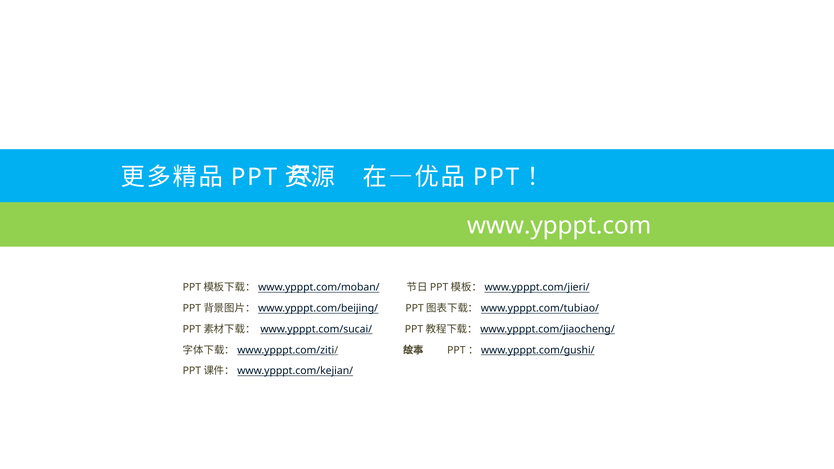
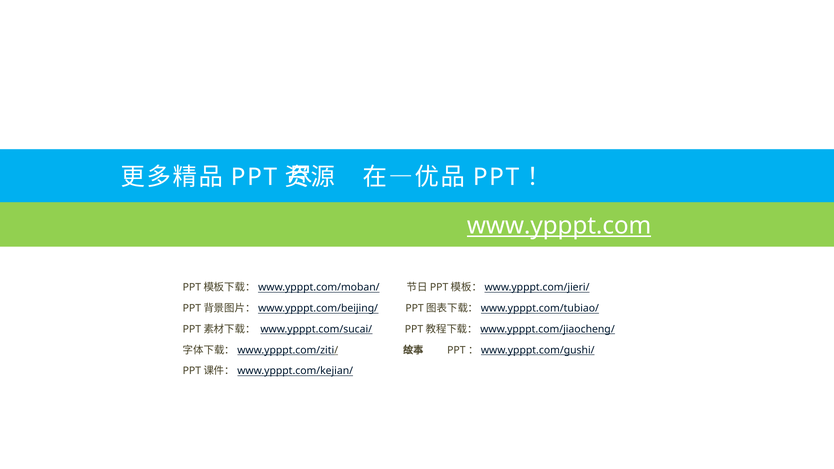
www.ypppt.com underline: none -> present
